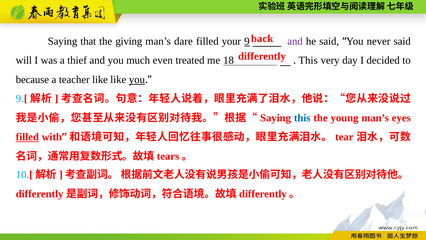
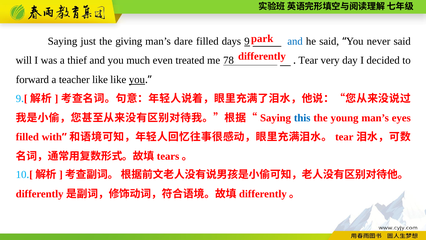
back: back -> park
that: that -> just
your: your -> days
and at (295, 41) colour: purple -> blue
18: 18 -> 78
This at (308, 60): This -> Tear
because: because -> forward
filled at (27, 137) underline: present -> none
